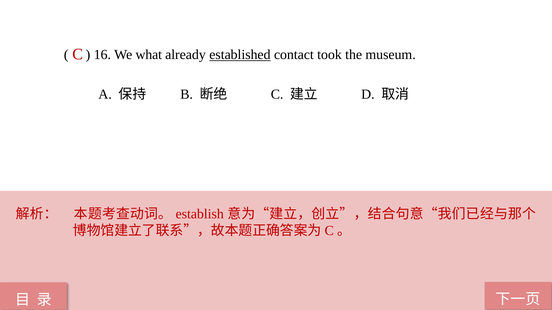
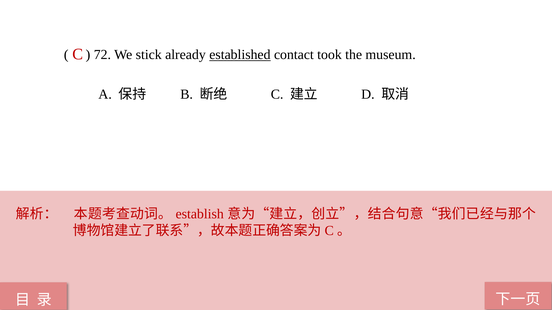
16: 16 -> 72
what: what -> stick
